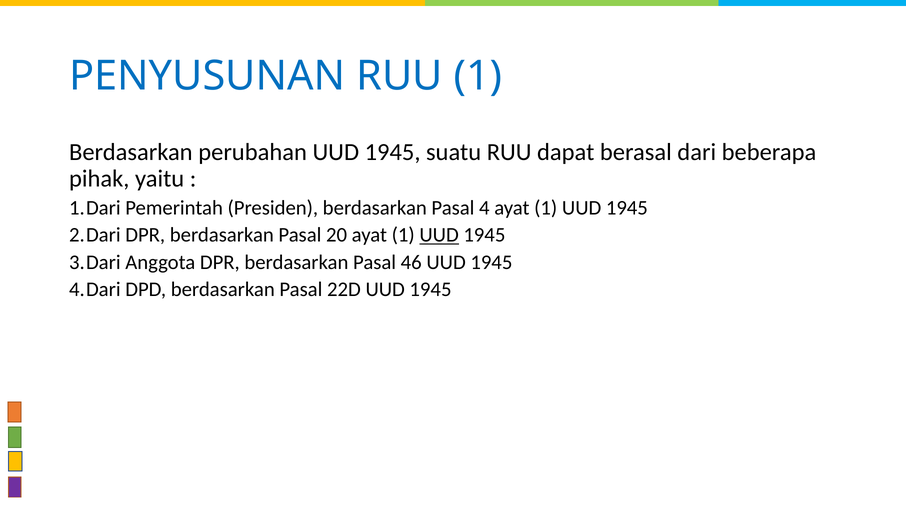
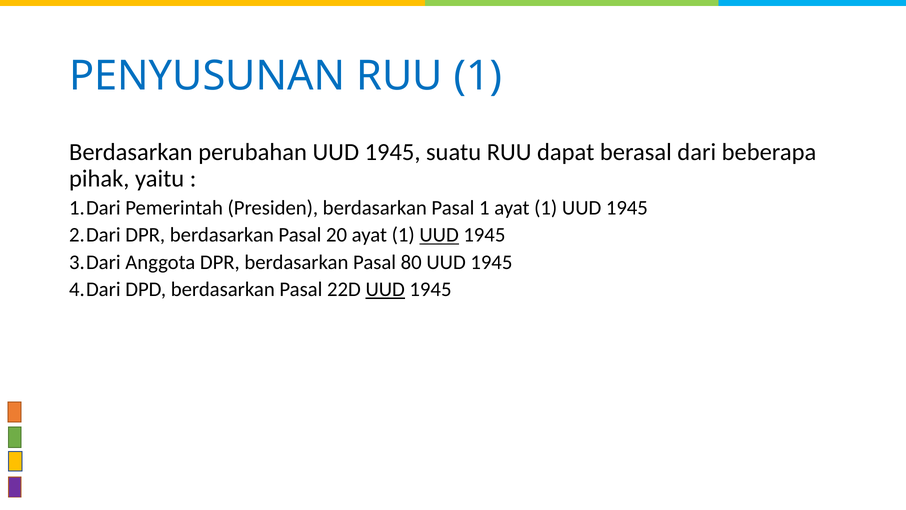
Pasal 4: 4 -> 1
46: 46 -> 80
UUD at (385, 289) underline: none -> present
